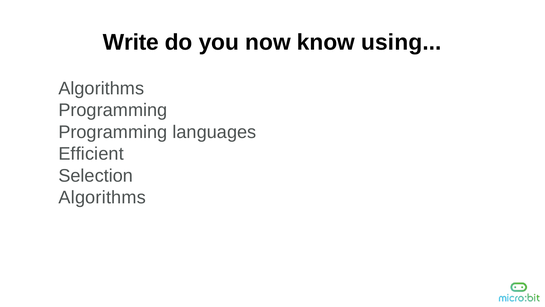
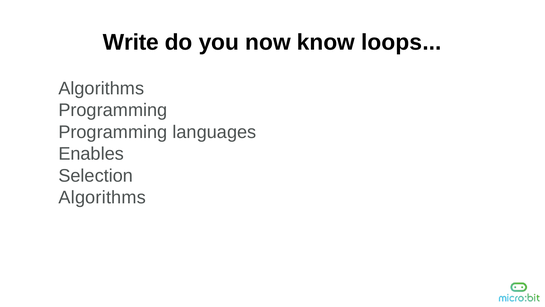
using: using -> loops
Efficient: Efficient -> Enables
